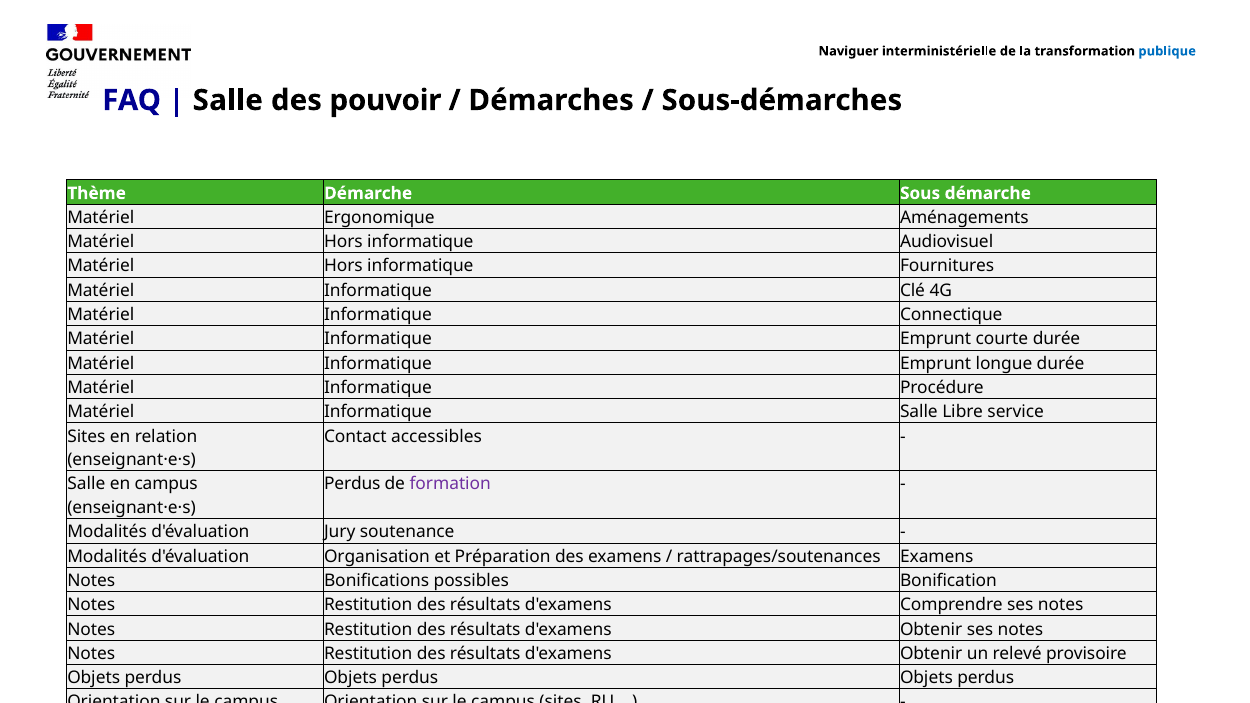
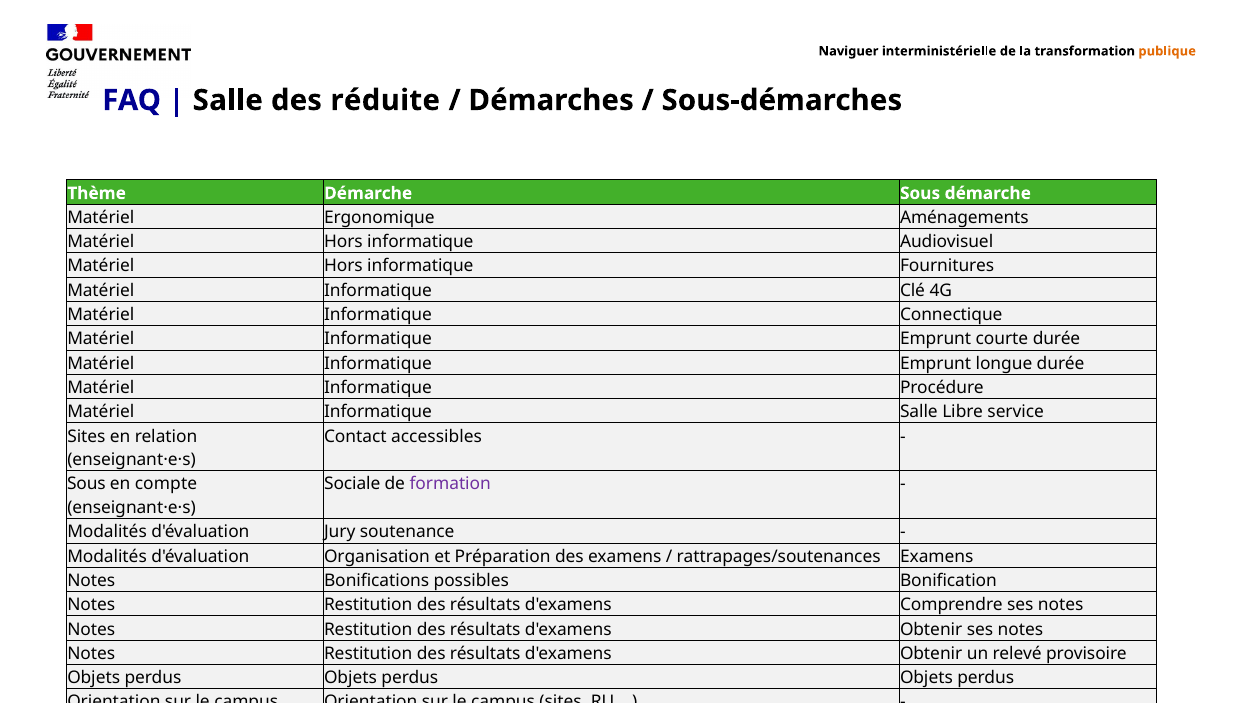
publique colour: blue -> orange
pouvoir: pouvoir -> réduite
Salle at (86, 484): Salle -> Sous
en campus: campus -> compte
Perdus at (352, 484): Perdus -> Sociale
